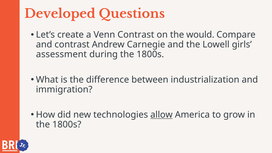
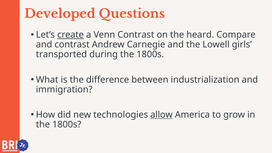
create underline: none -> present
would: would -> heard
assessment: assessment -> transported
